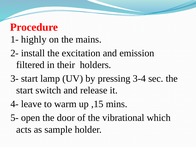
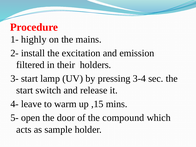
vibrational: vibrational -> compound
